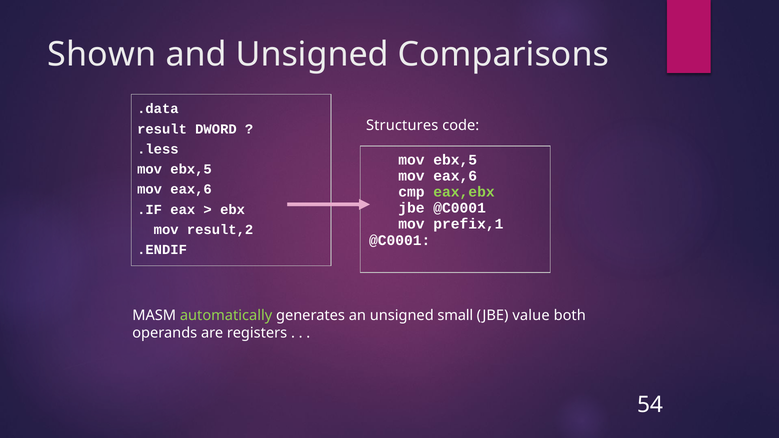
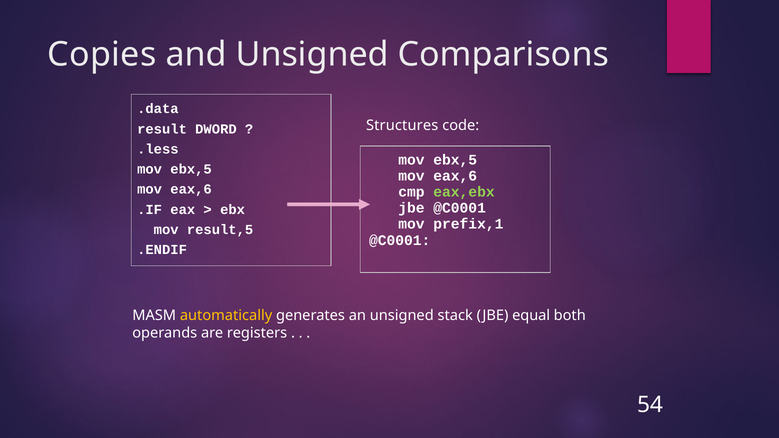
Shown: Shown -> Copies
result,2: result,2 -> result,5
automatically colour: light green -> yellow
small: small -> stack
value: value -> equal
